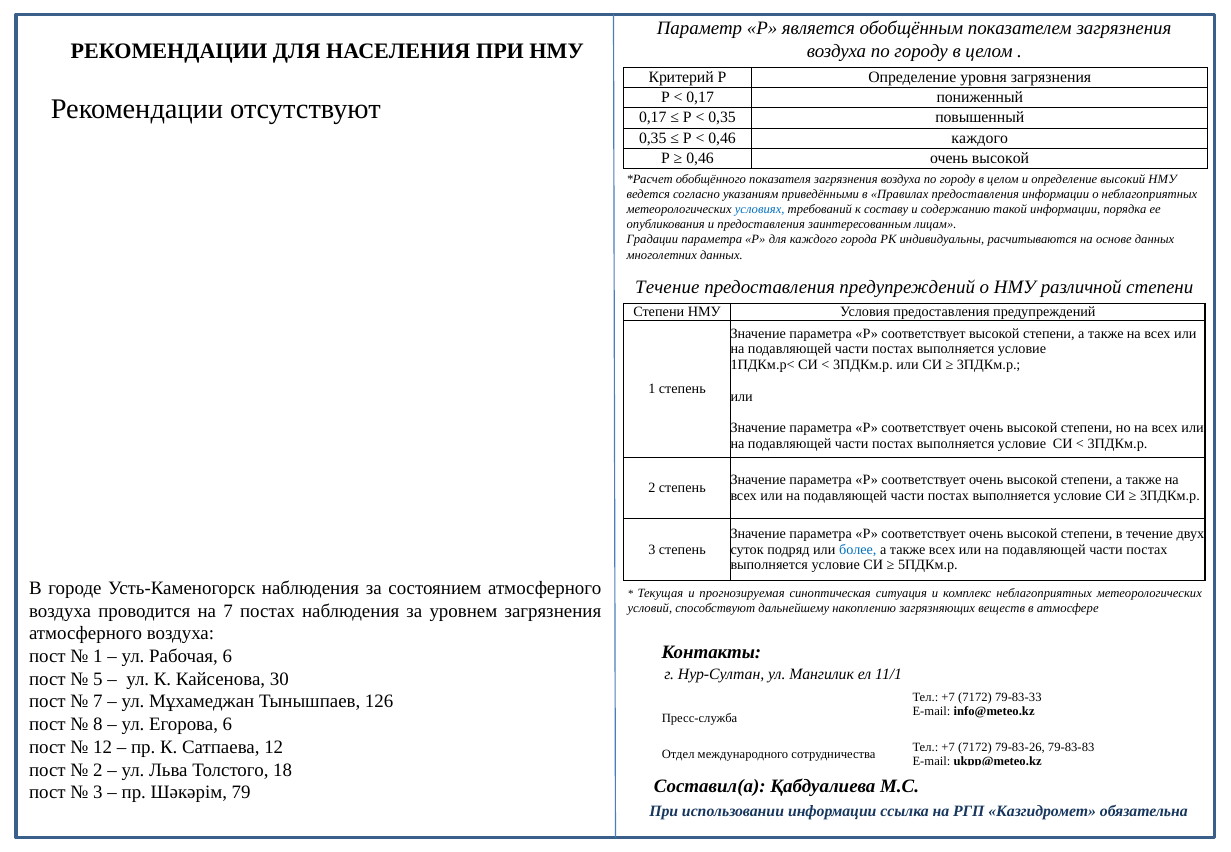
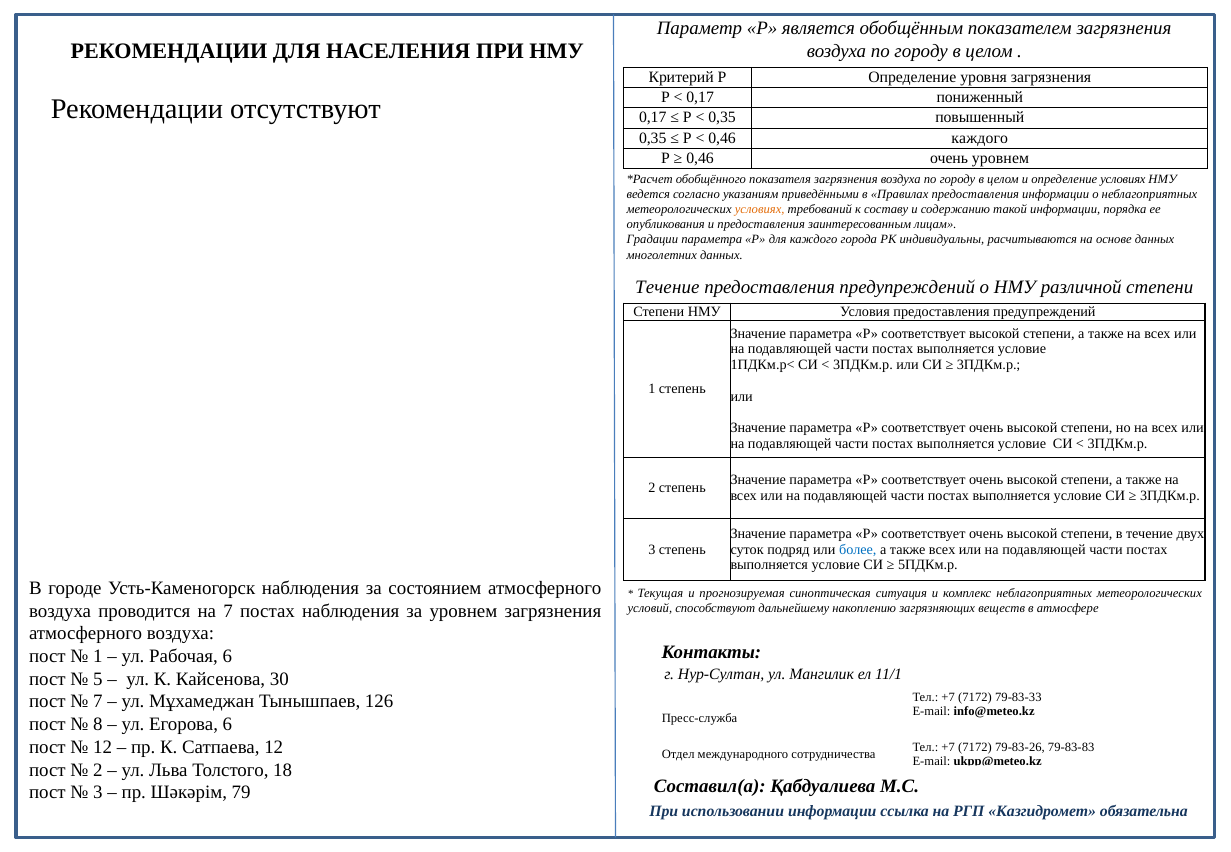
0,46 очень высокой: высокой -> уровнем
определение высокий: высокий -> условиях
условиях at (760, 210) colour: blue -> orange
